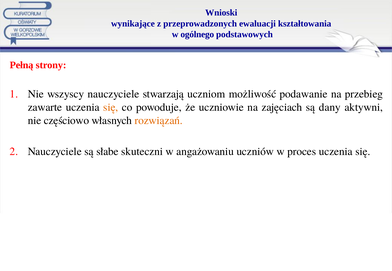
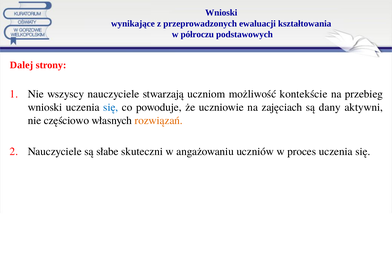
ogólnego: ogólnego -> półroczu
Pełną: Pełną -> Dalej
podawanie: podawanie -> kontekście
zawarte at (45, 107): zawarte -> wnioski
się at (111, 107) colour: orange -> blue
